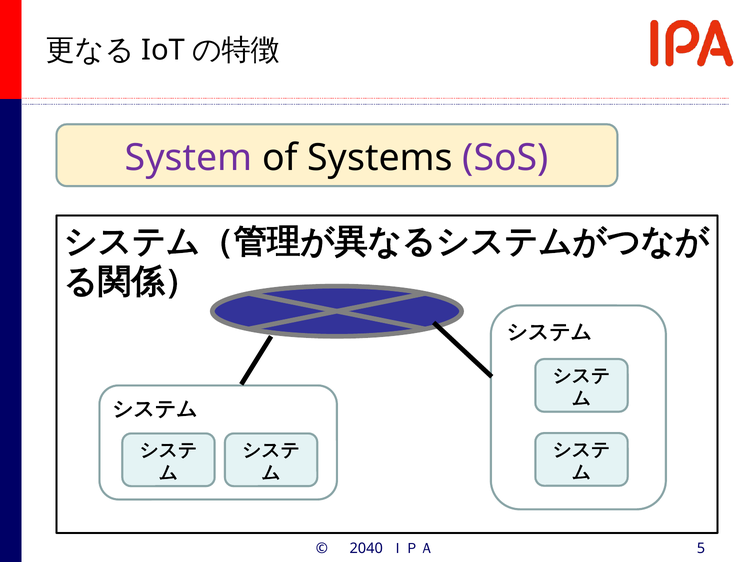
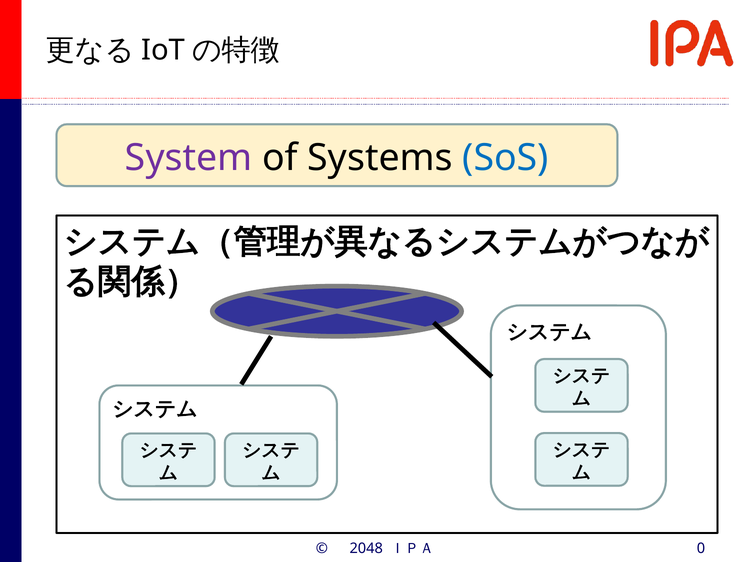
SoS colour: purple -> blue
2040: 2040 -> 2048
5: 5 -> 0
